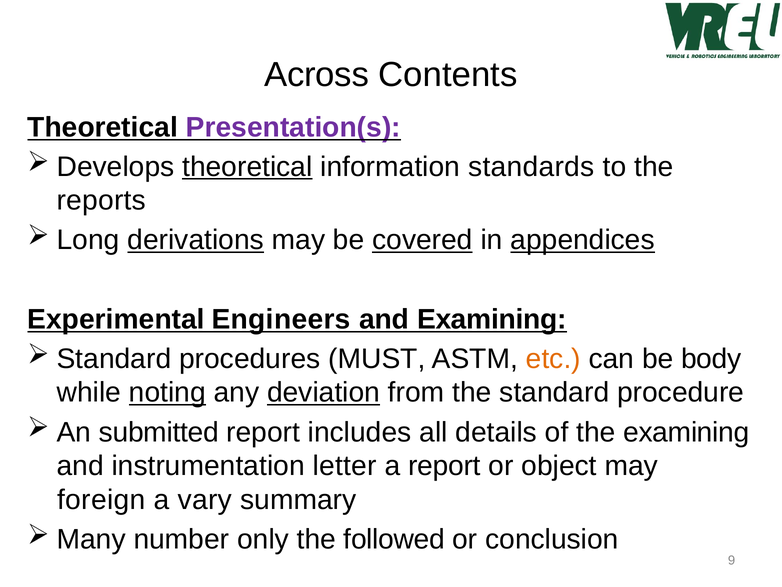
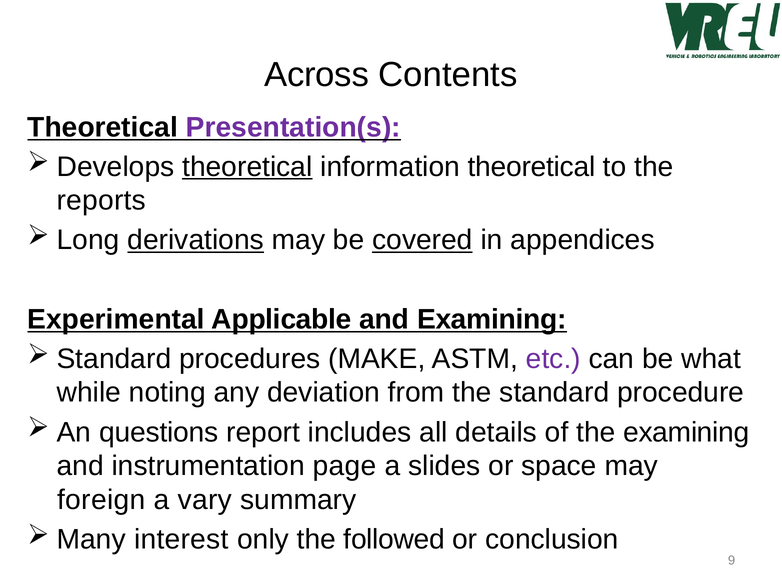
information standards: standards -> theoretical
appendices underline: present -> none
Engineers: Engineers -> Applicable
MUST: MUST -> MAKE
etc colour: orange -> purple
body: body -> what
noting underline: present -> none
deviation underline: present -> none
submitted: submitted -> questions
letter: letter -> page
a report: report -> slides
object: object -> space
number: number -> interest
